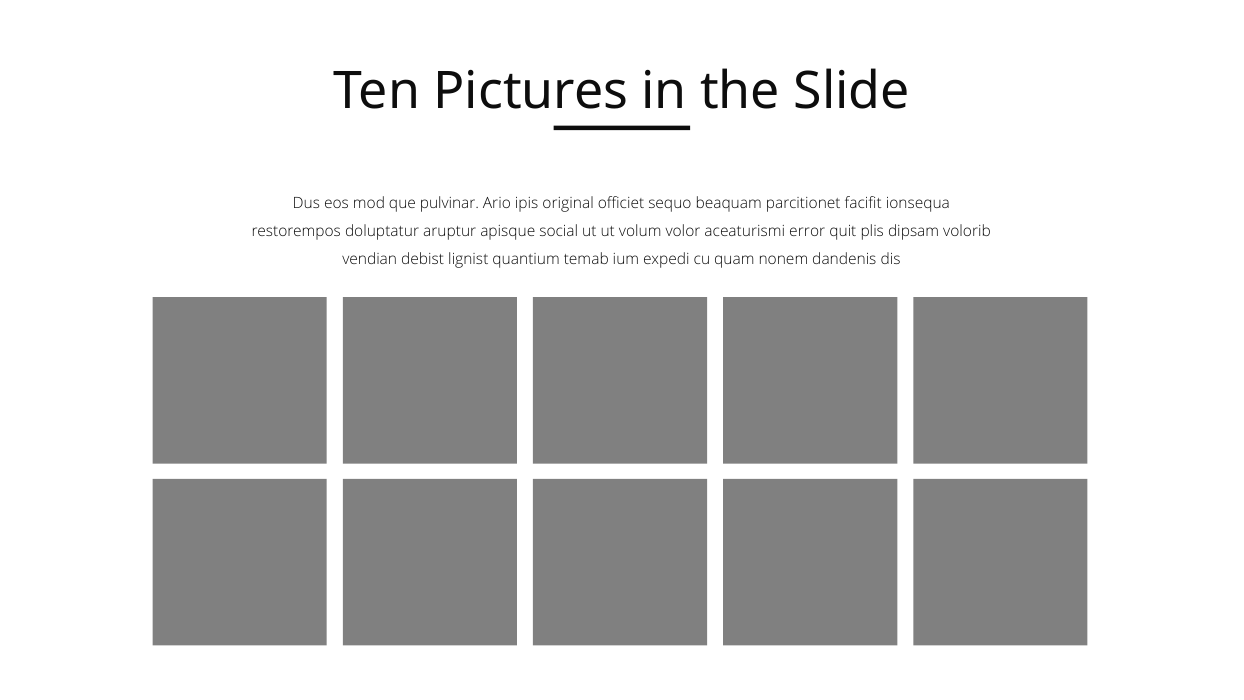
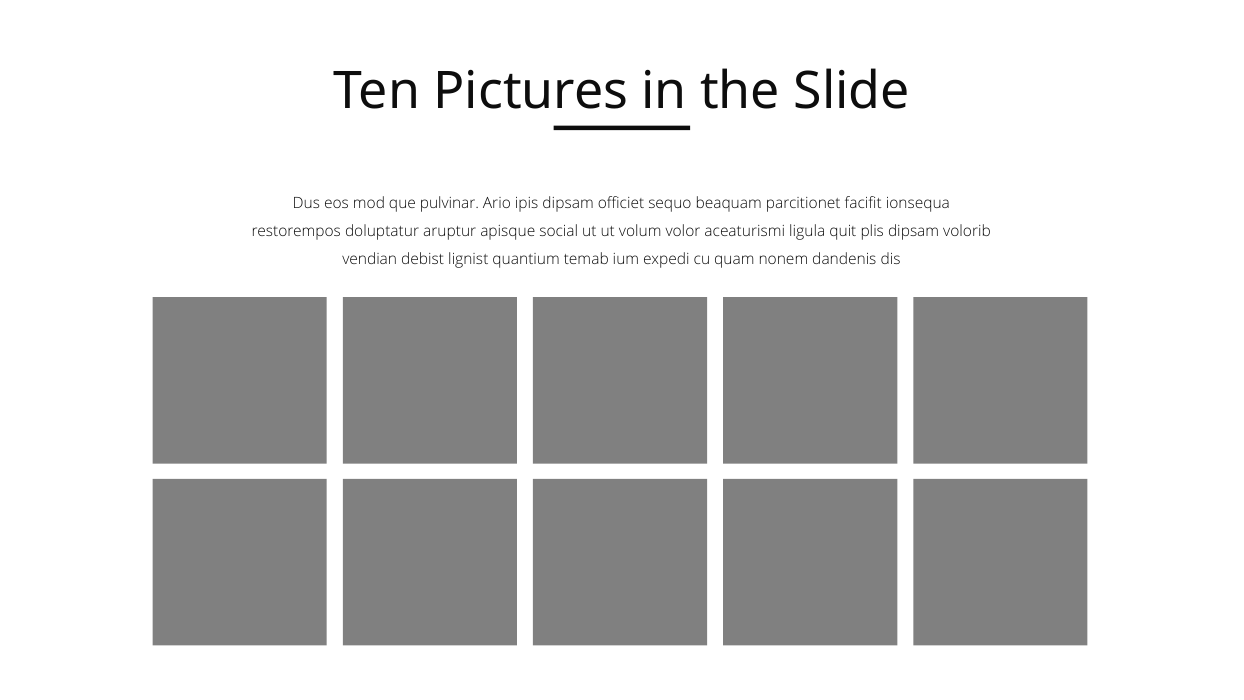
ipis original: original -> dipsam
error: error -> ligula
